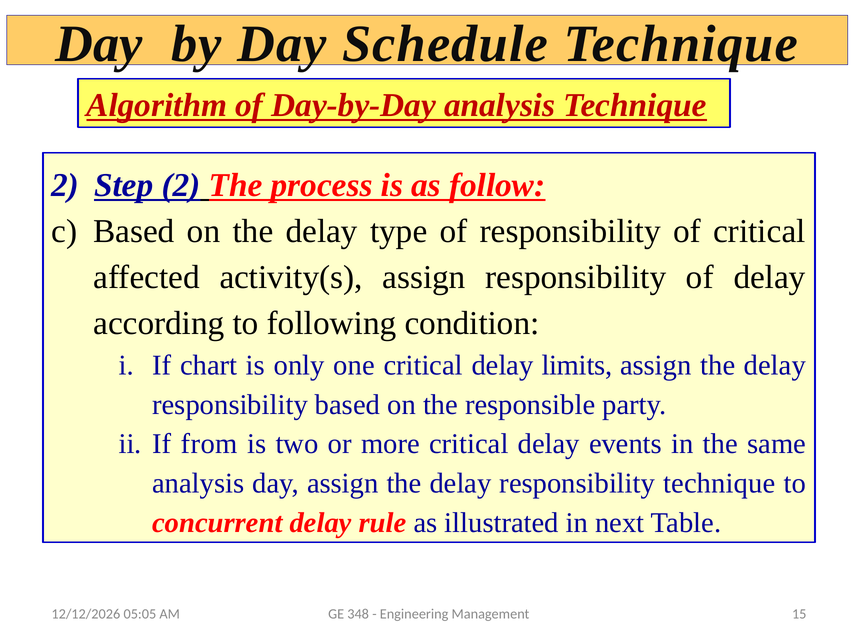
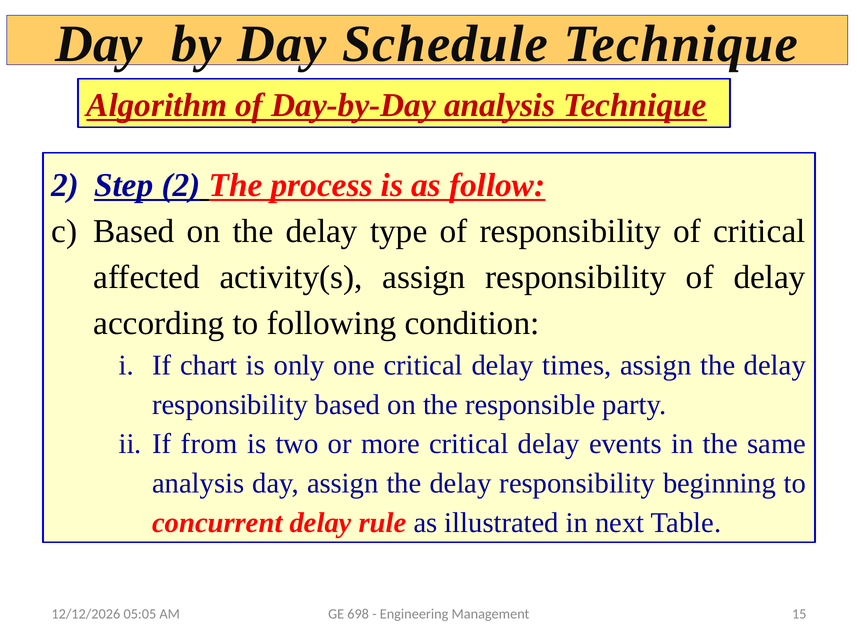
limits: limits -> times
responsibility technique: technique -> beginning
348: 348 -> 698
